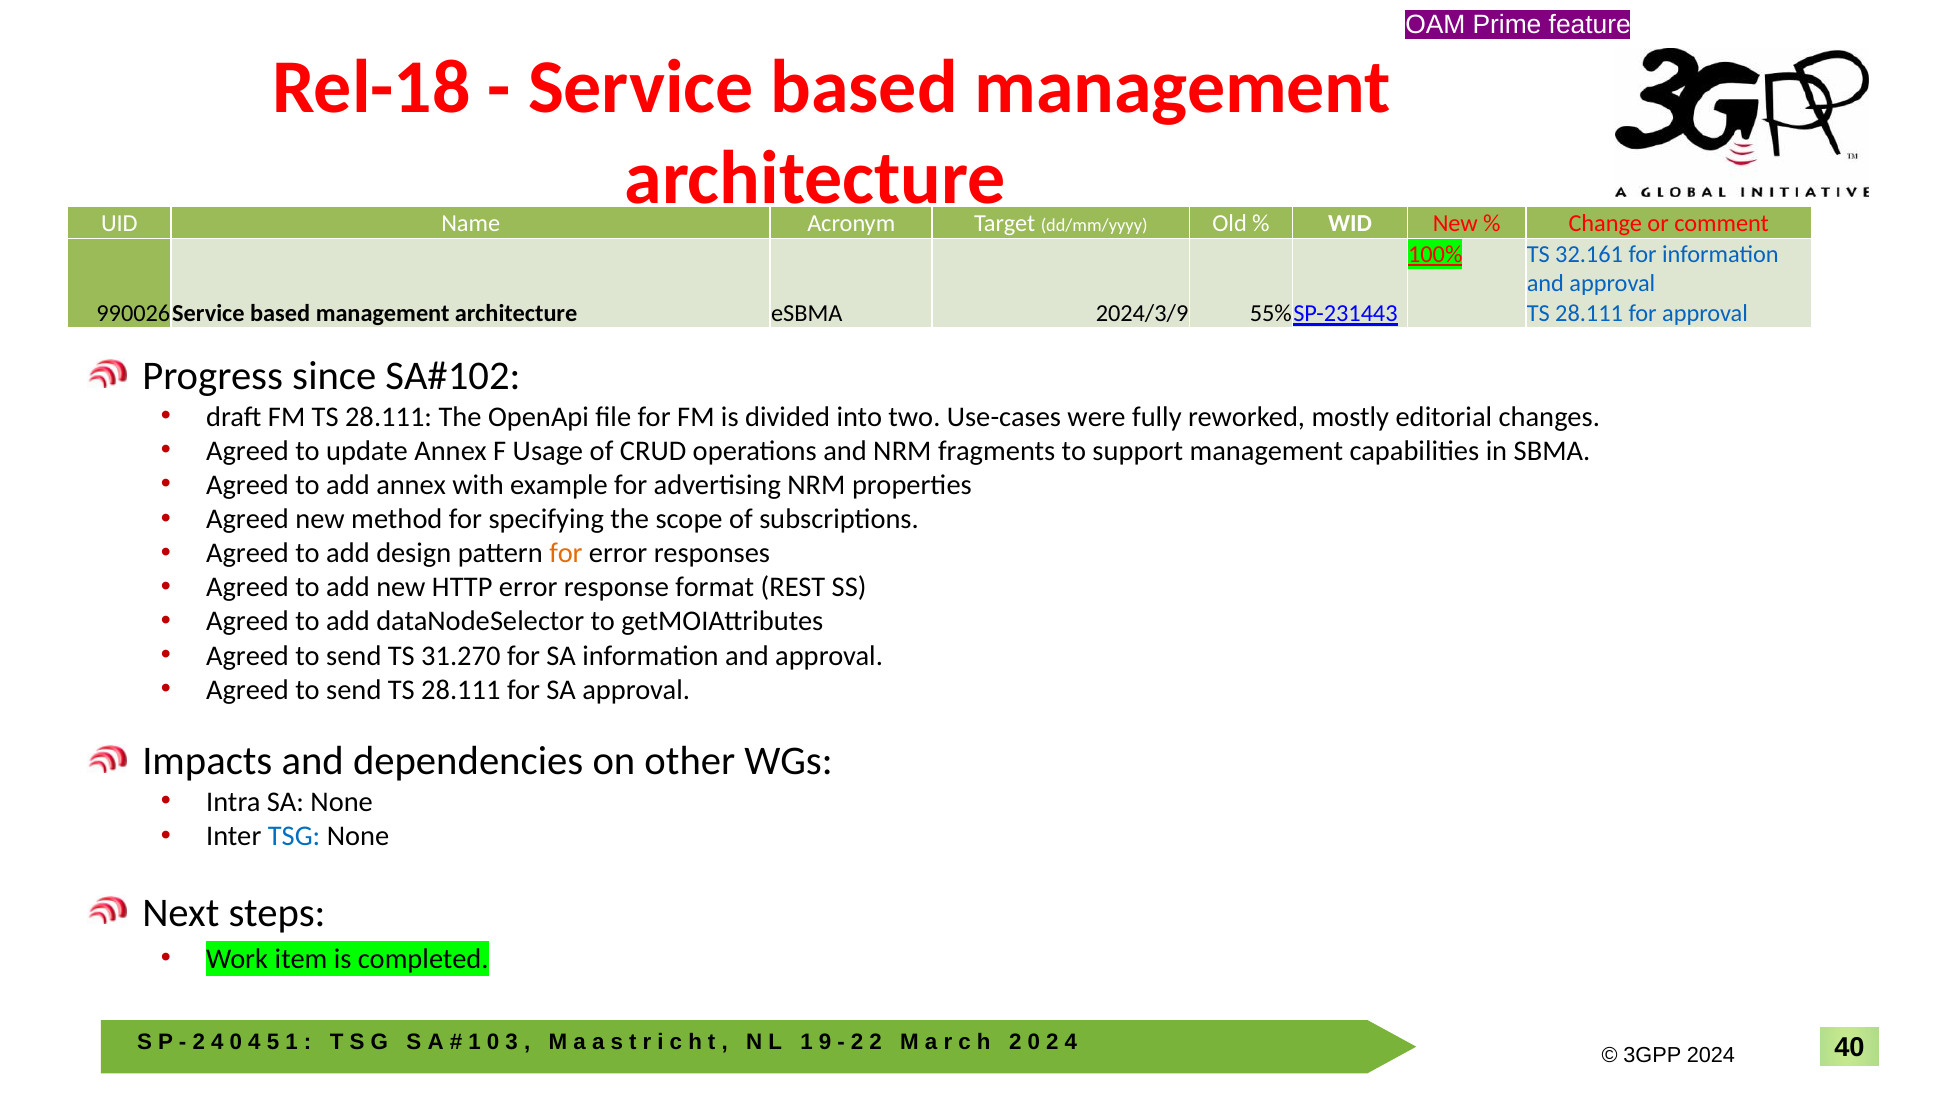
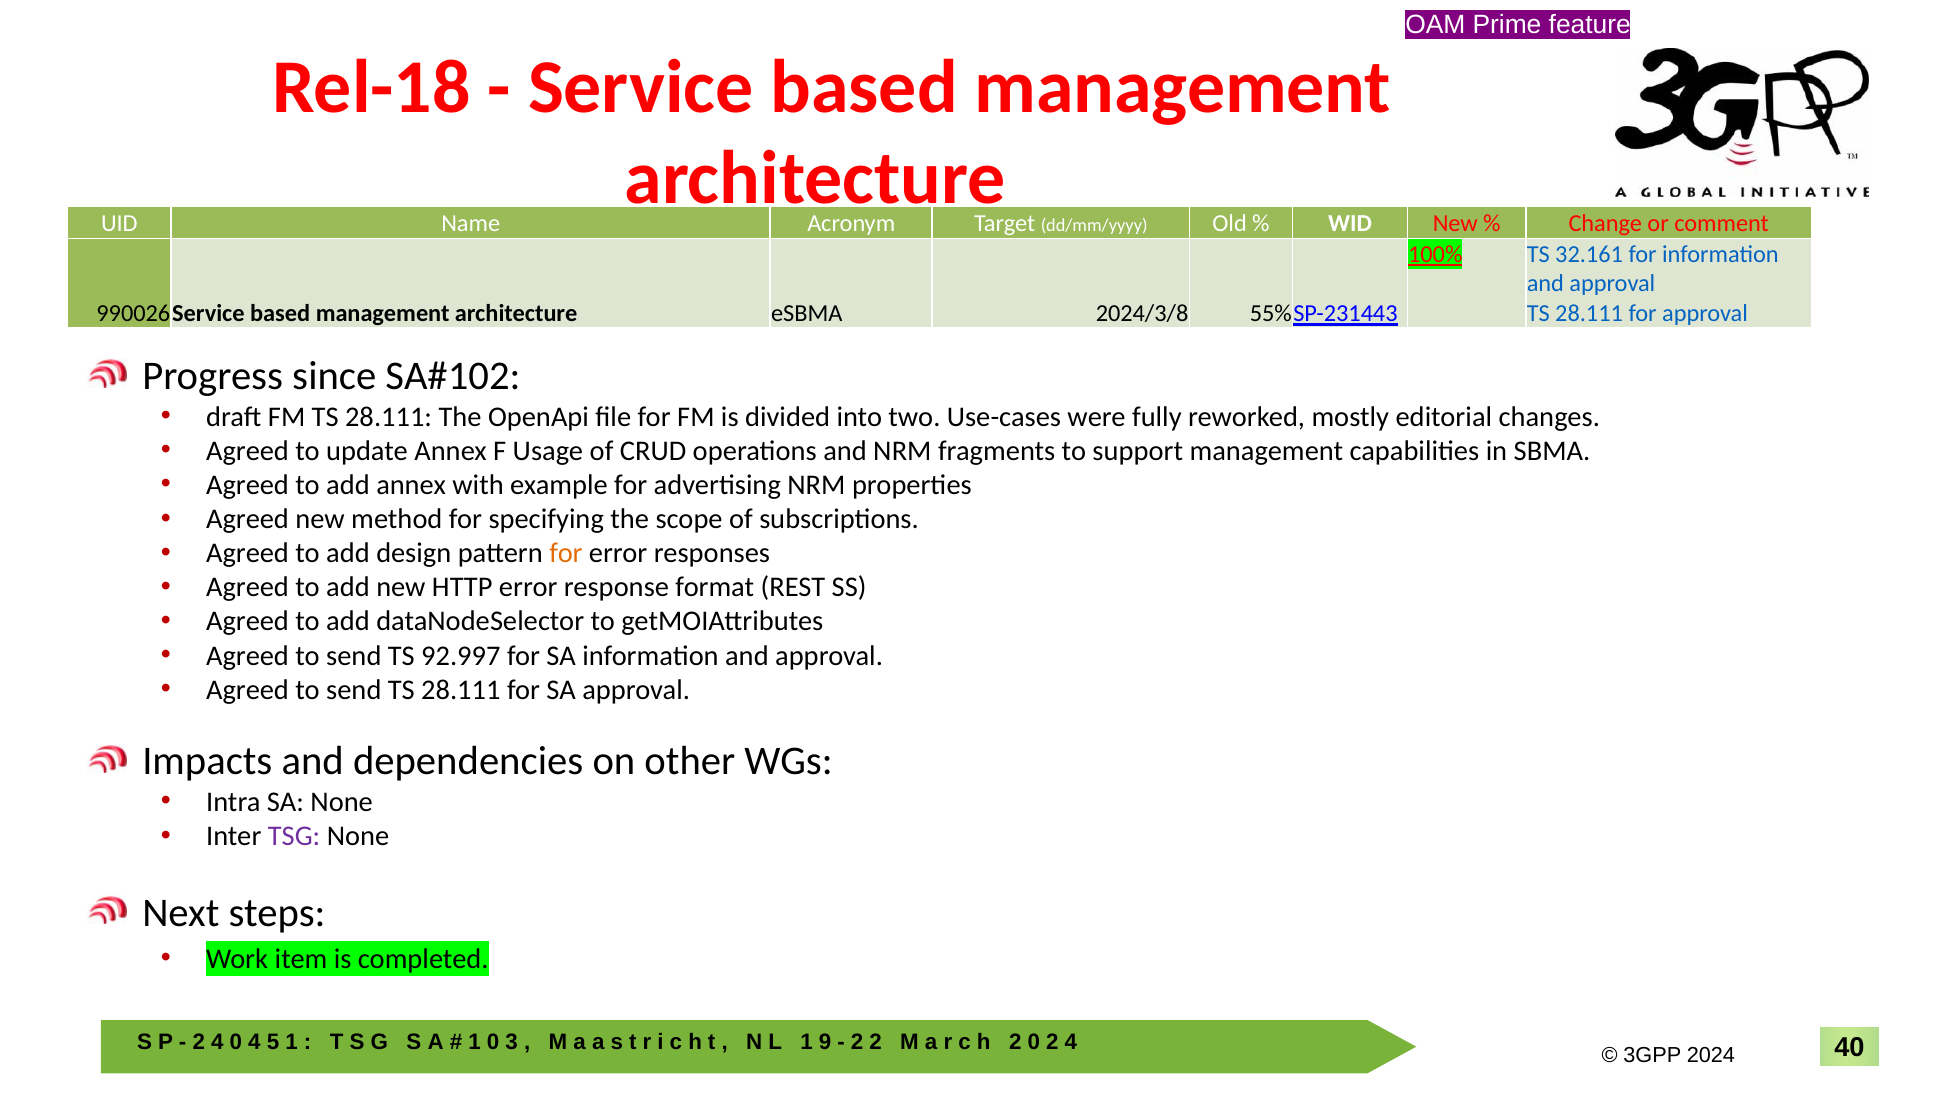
2024/3/9: 2024/3/9 -> 2024/3/8
31.270: 31.270 -> 92.997
TSG colour: blue -> purple
